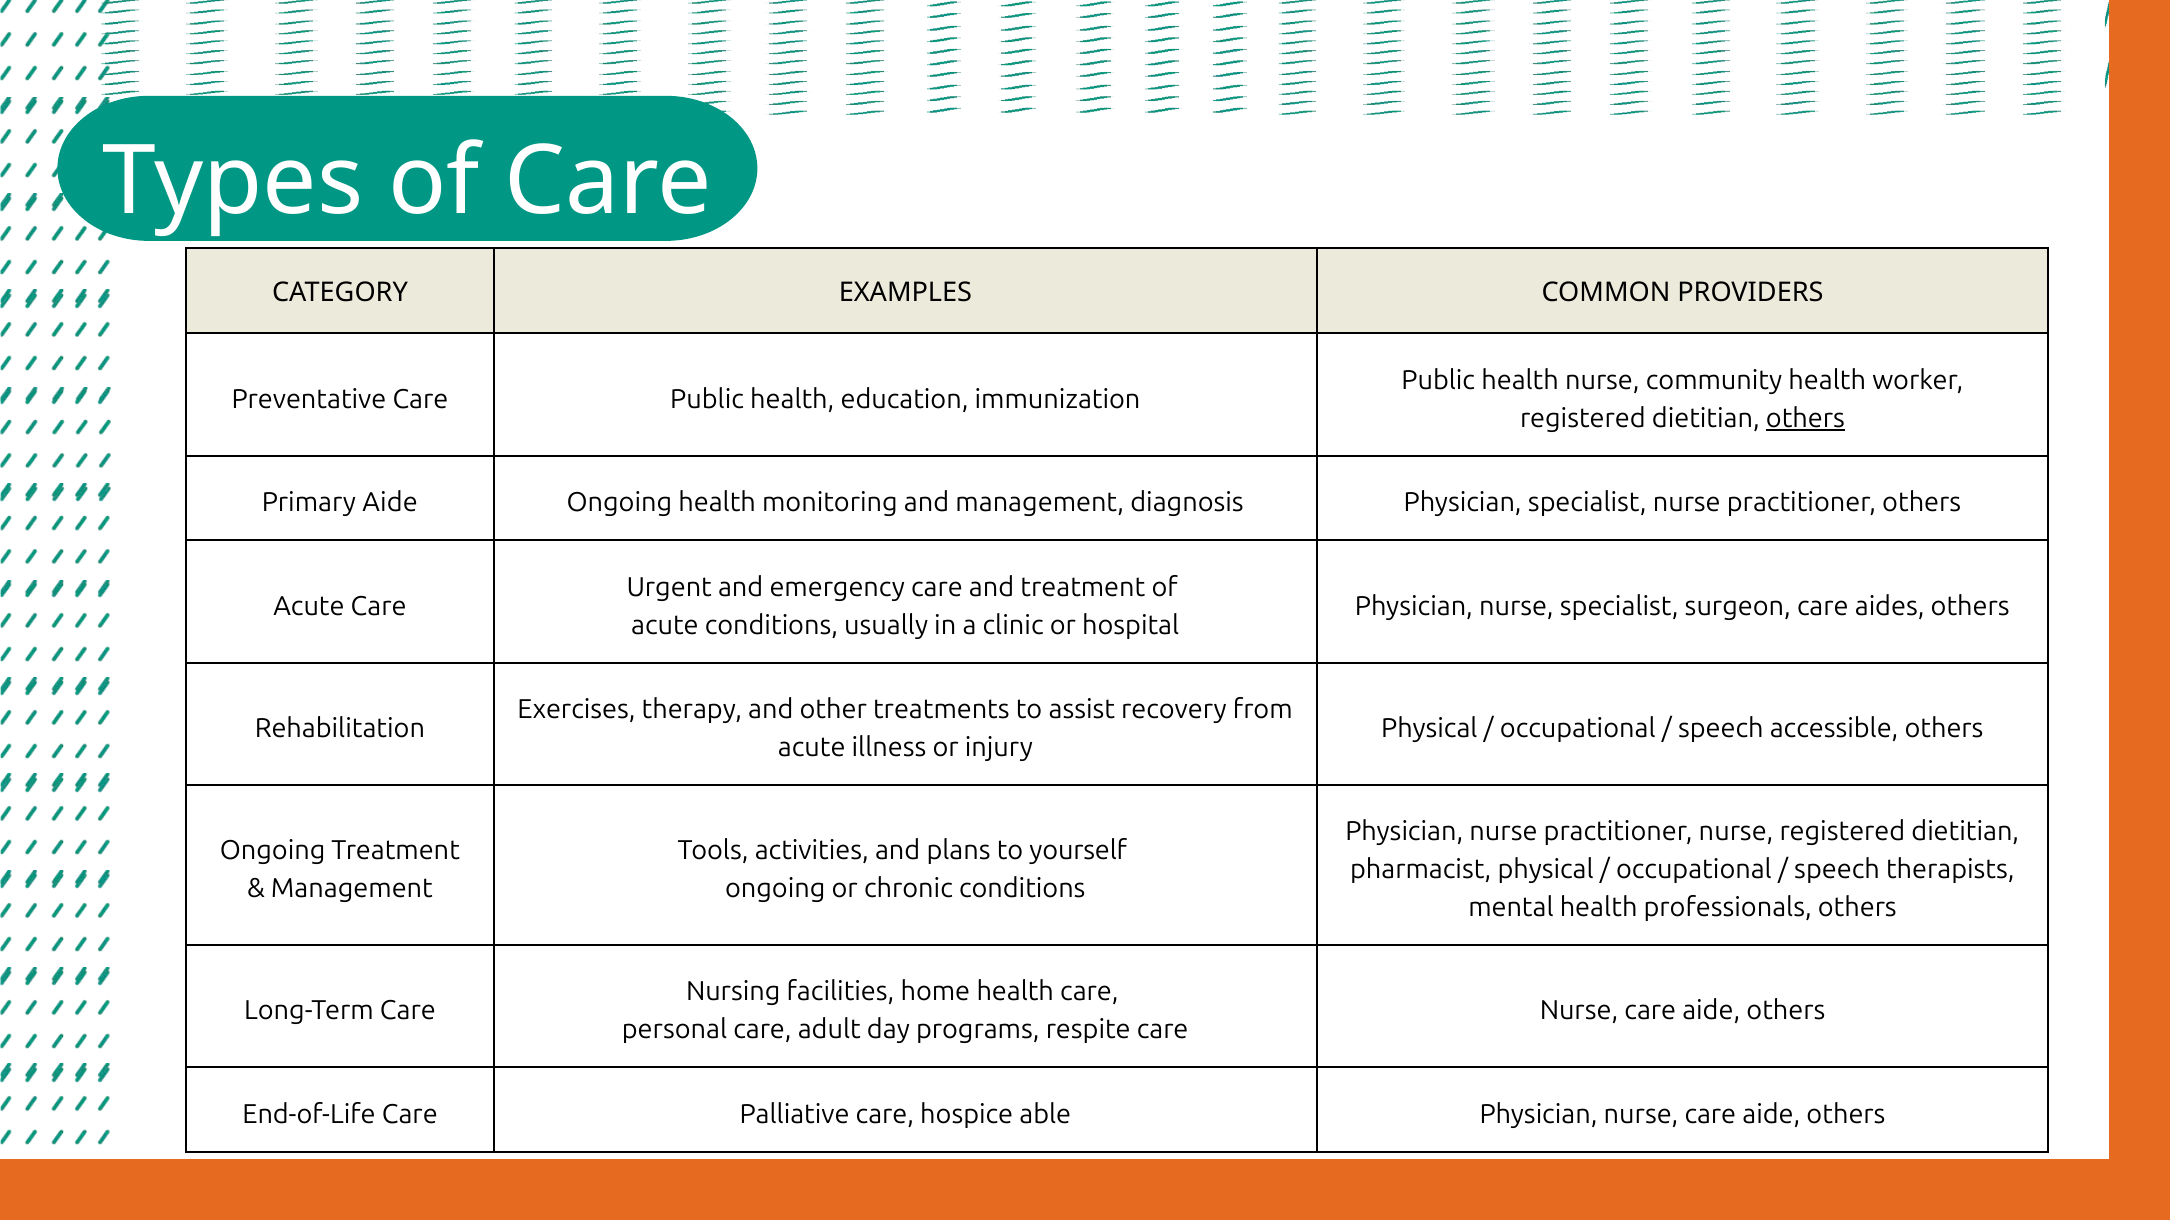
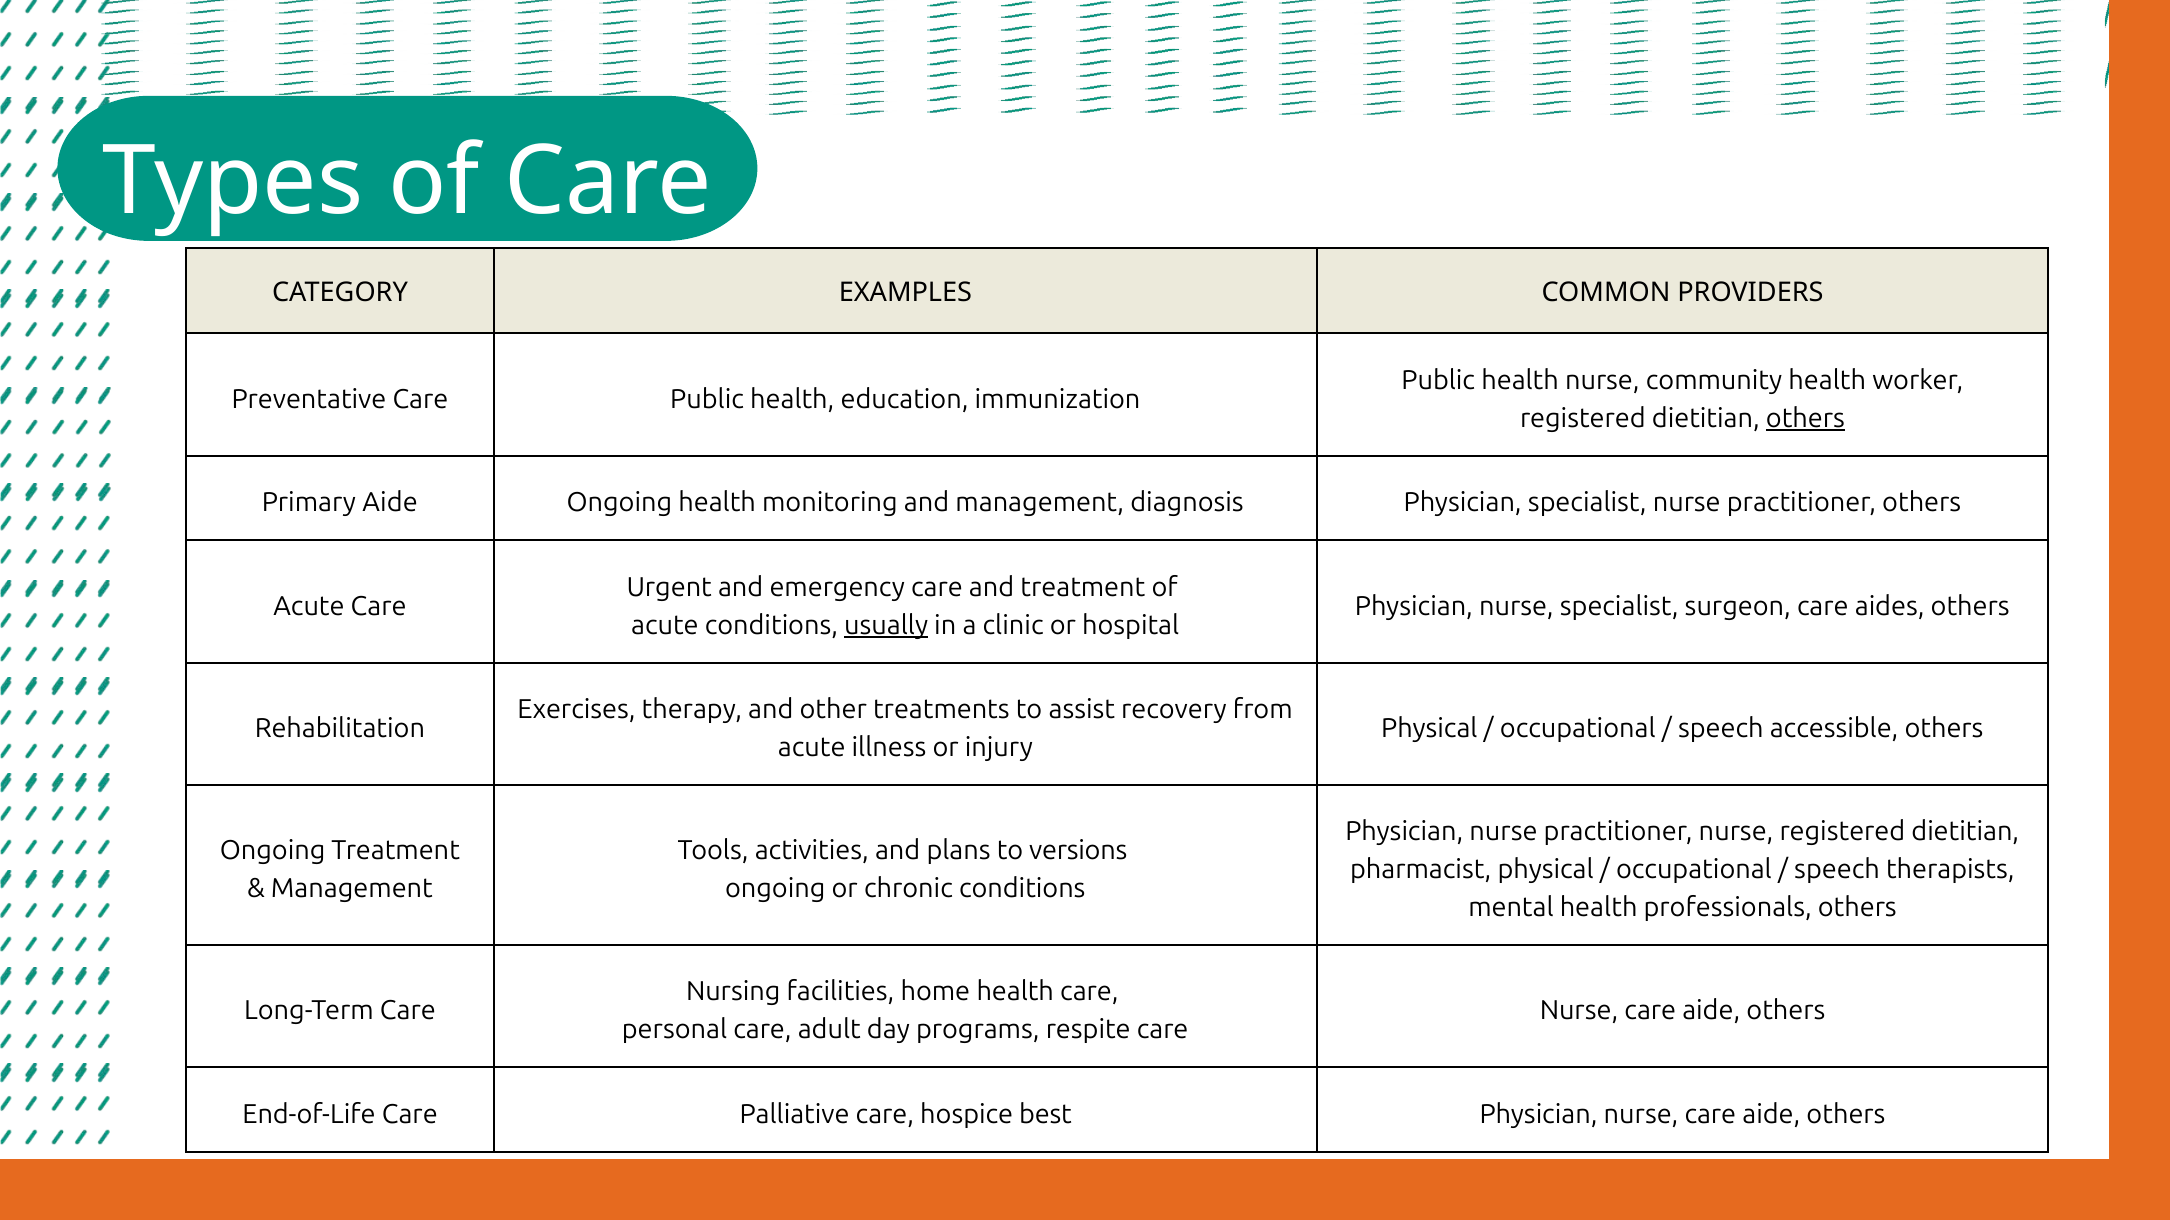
usually underline: none -> present
yourself: yourself -> versions
able: able -> best
